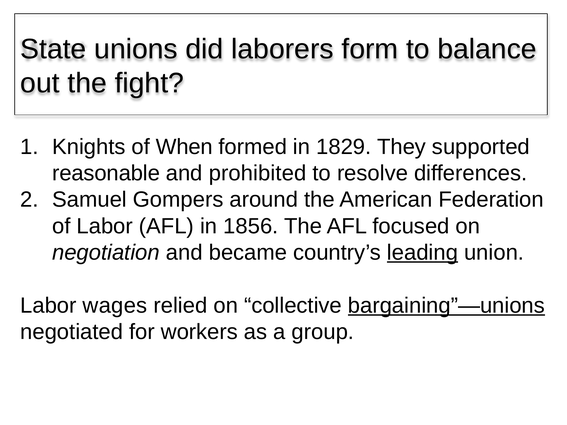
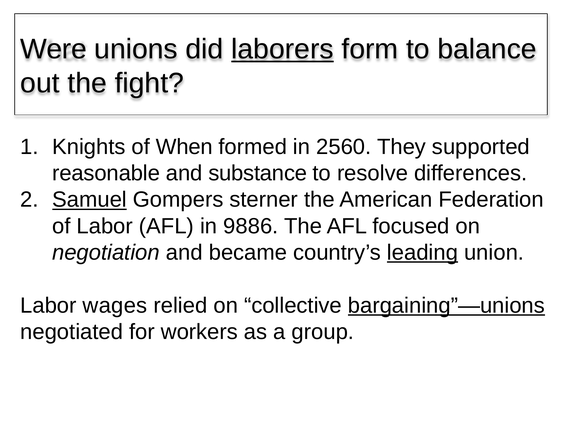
State: State -> Were
laborers underline: none -> present
1829: 1829 -> 2560
prohibited: prohibited -> substance
Samuel underline: none -> present
around: around -> sterner
1856: 1856 -> 9886
